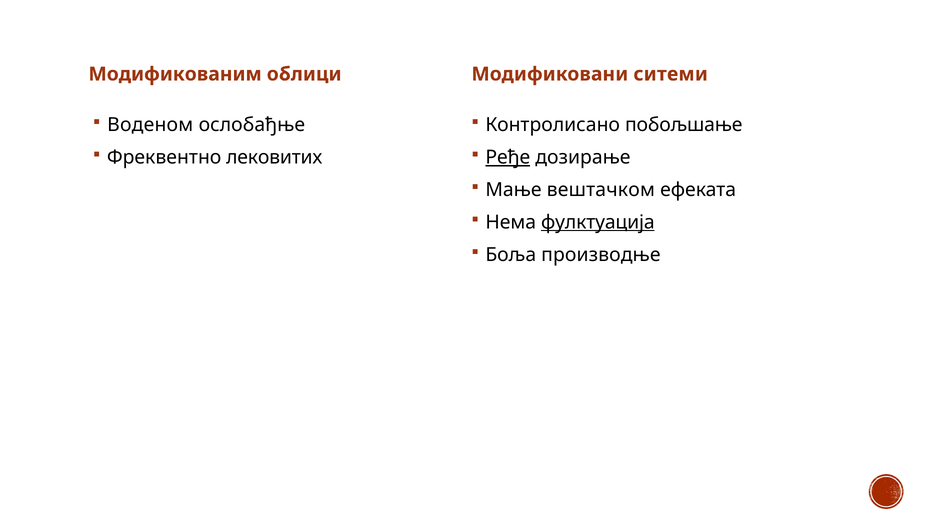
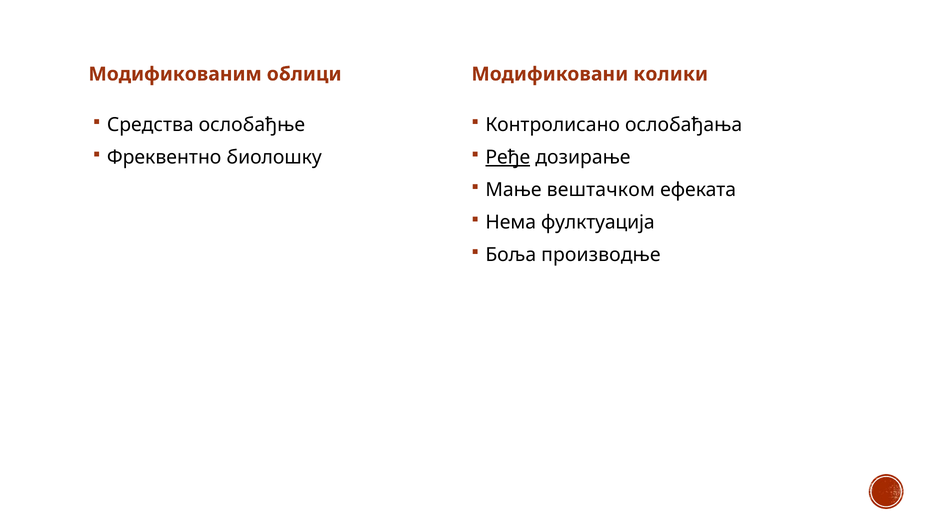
ситеми: ситеми -> колики
Воденом: Воденом -> Средства
побољшање: побољшање -> ослобађања
лековитих: лековитих -> биолошку
фулктуација underline: present -> none
